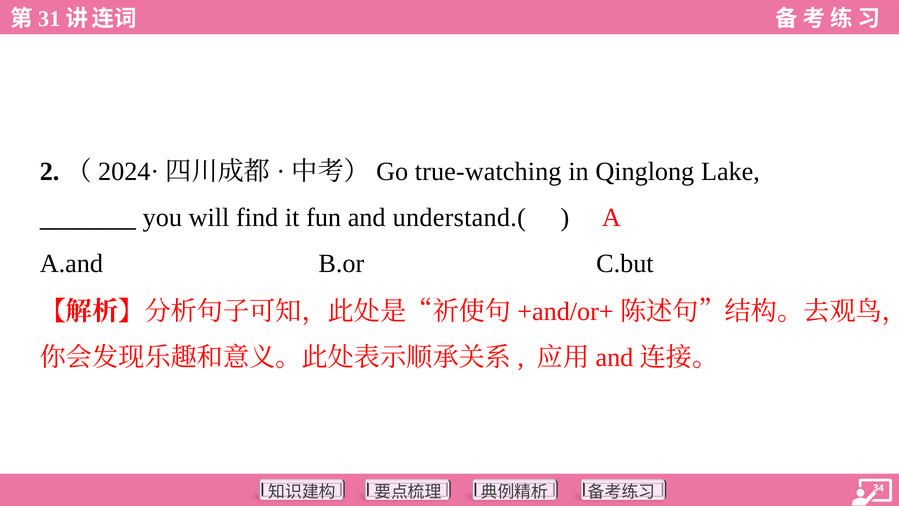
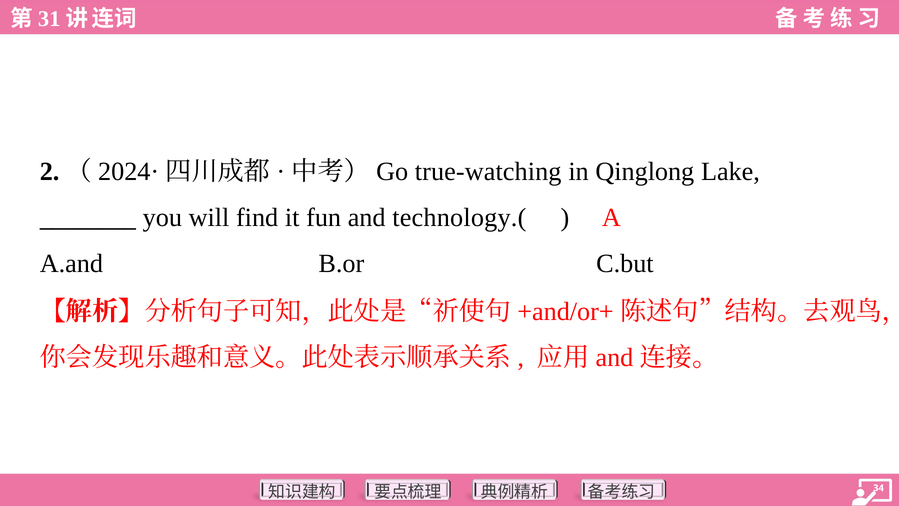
understand.(: understand.( -> technology.(
